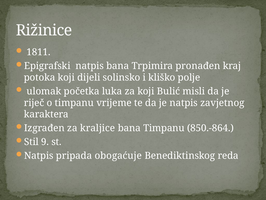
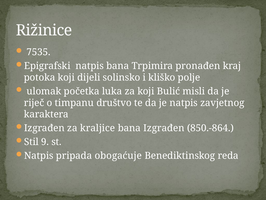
1811: 1811 -> 7535
vrijeme: vrijeme -> društvo
bana Timpanu: Timpanu -> Izgrađen
